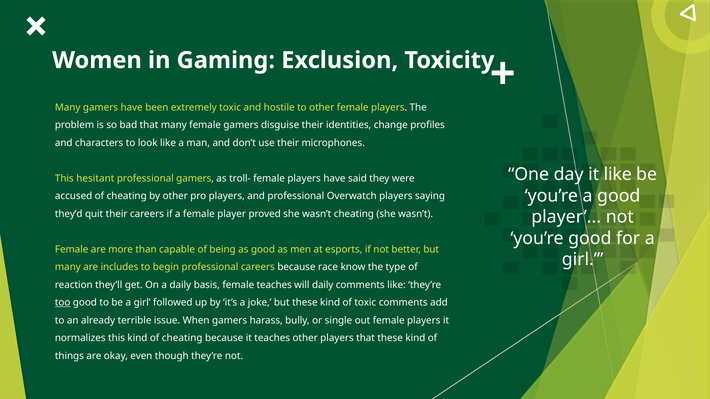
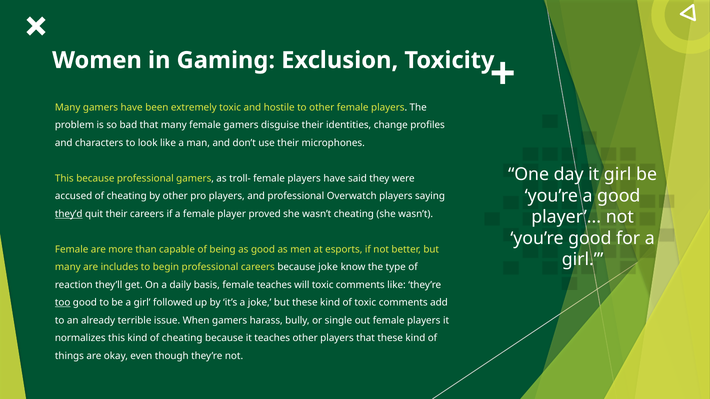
it like: like -> girl
This hesitant: hesitant -> because
they’d underline: none -> present
because race: race -> joke
will daily: daily -> toxic
